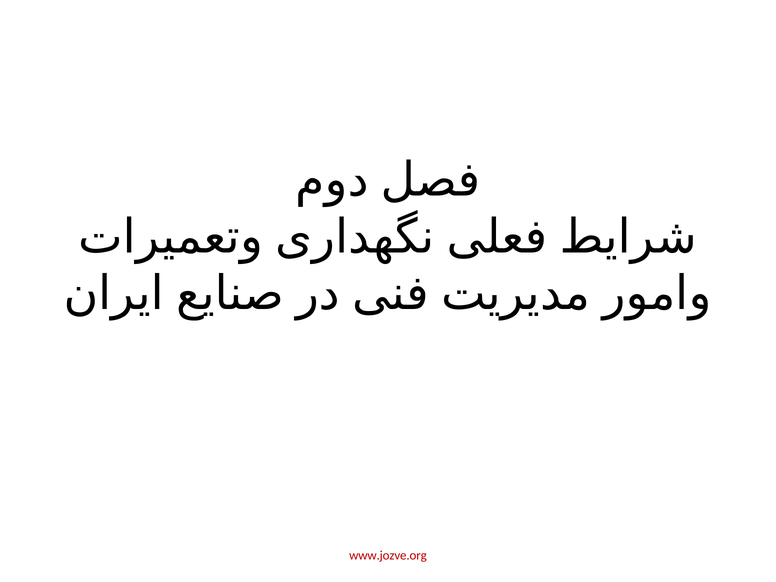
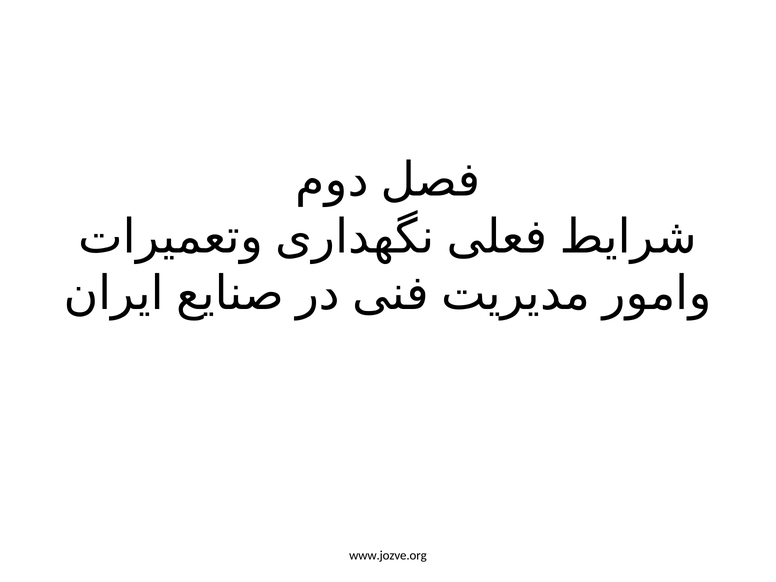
www.jozve.org colour: red -> black
